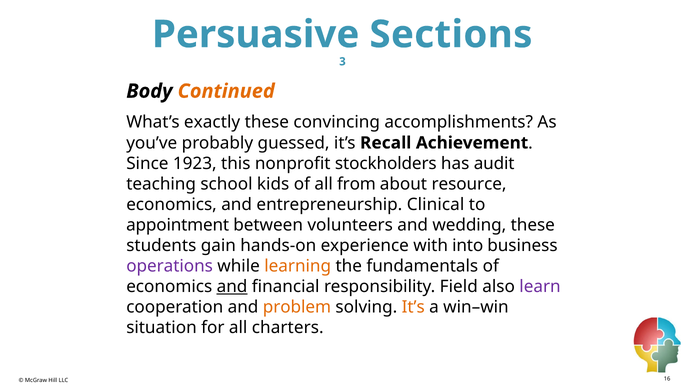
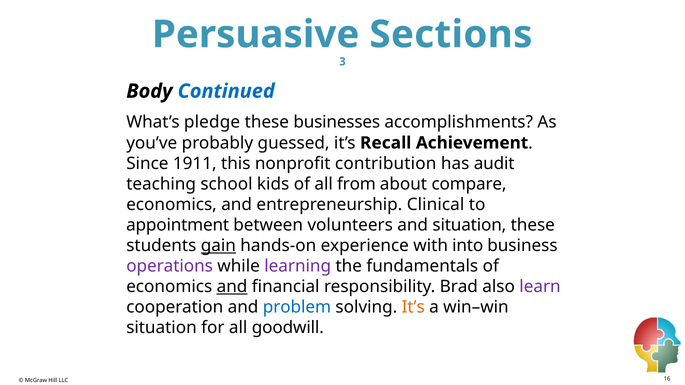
Continued colour: orange -> blue
exactly: exactly -> pledge
convincing: convincing -> businesses
1923: 1923 -> 1911
stockholders: stockholders -> contribution
resource: resource -> compare
and wedding: wedding -> situation
gain underline: none -> present
learning colour: orange -> purple
Field: Field -> Brad
problem colour: orange -> blue
charters: charters -> goodwill
